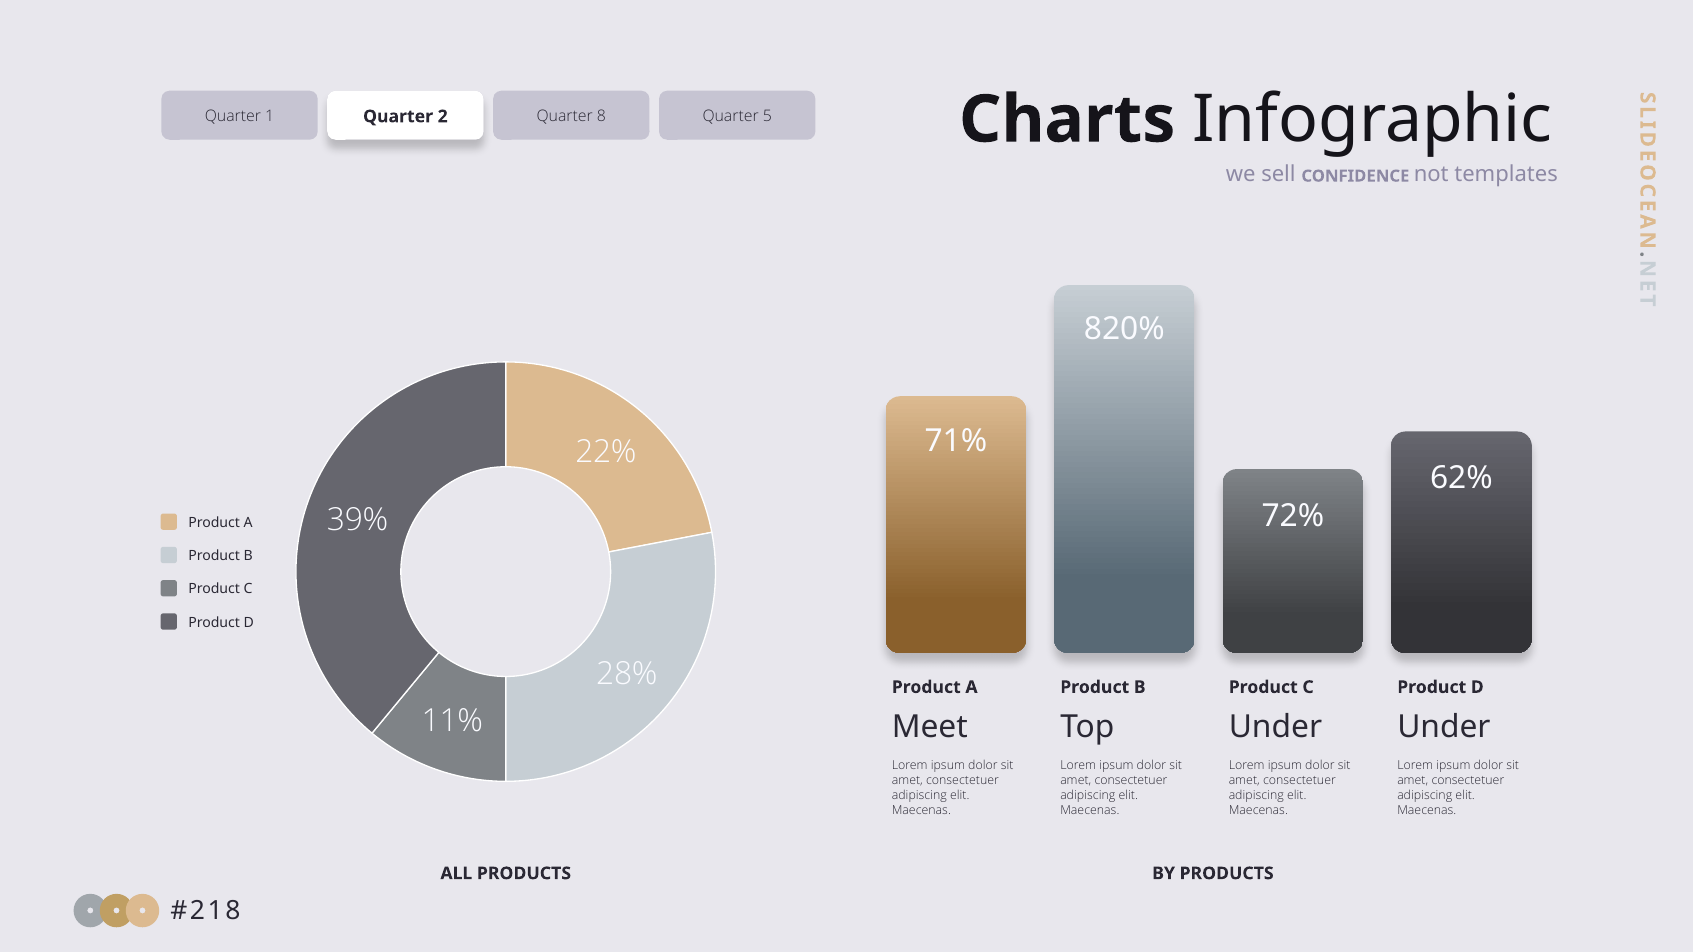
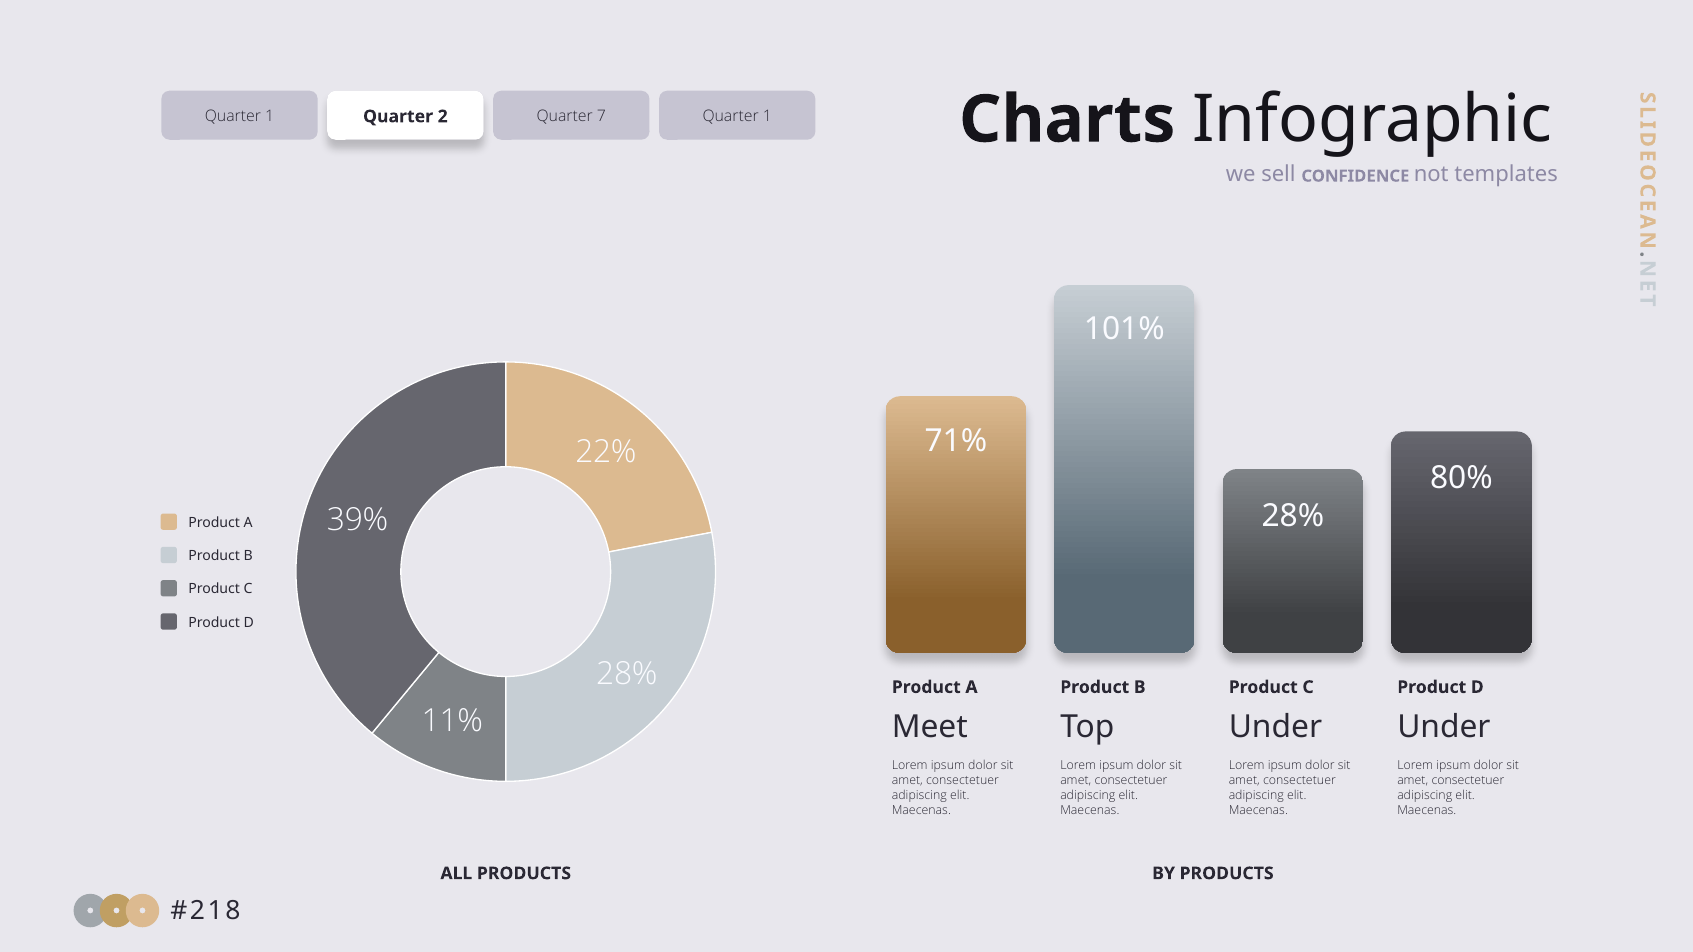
8: 8 -> 7
5 at (767, 116): 5 -> 1
820%: 820% -> 101%
62%: 62% -> 80%
72% at (1293, 516): 72% -> 28%
